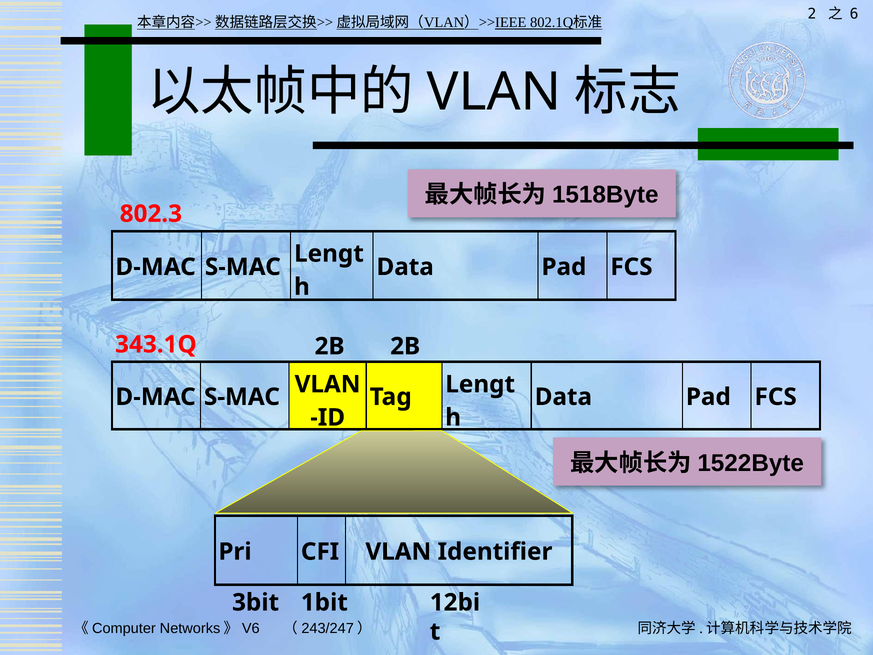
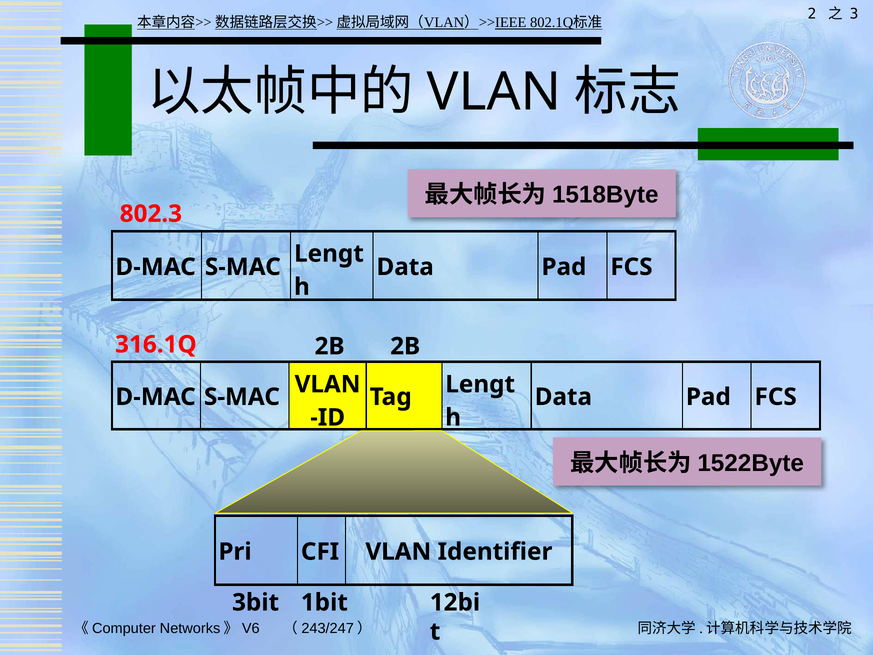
6: 6 -> 3
343.1Q: 343.1Q -> 316.1Q
